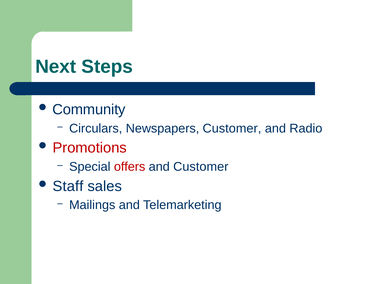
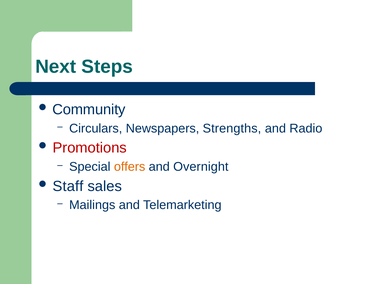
Newspapers Customer: Customer -> Strengths
offers colour: red -> orange
and Customer: Customer -> Overnight
